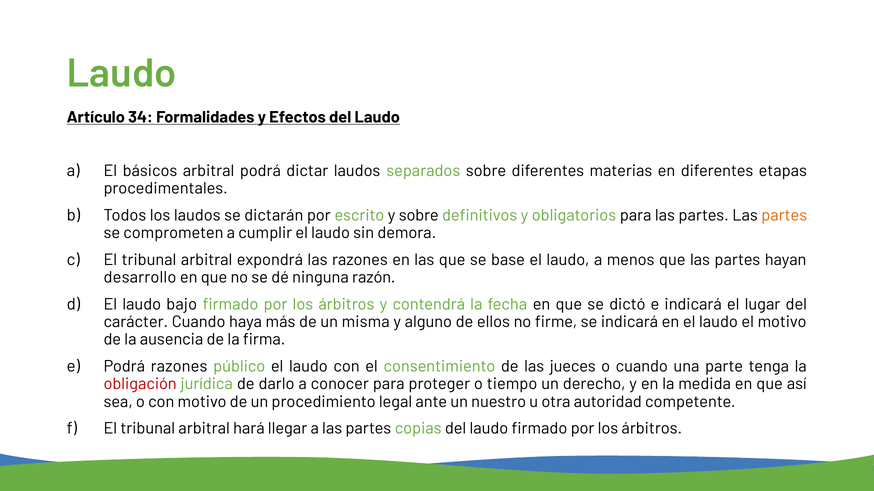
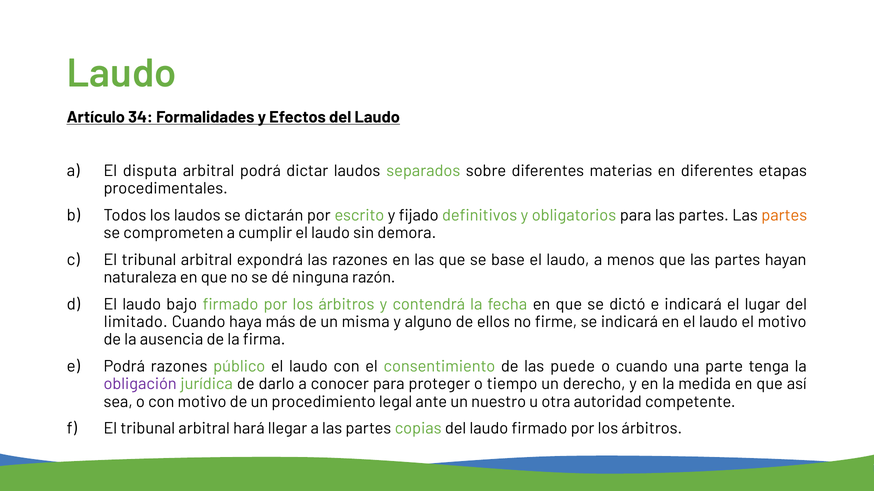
básicos: básicos -> disputa
y sobre: sobre -> fijado
desarrollo: desarrollo -> naturaleza
carácter: carácter -> limitado
jueces: jueces -> puede
obligación colour: red -> purple
